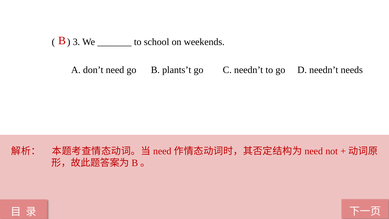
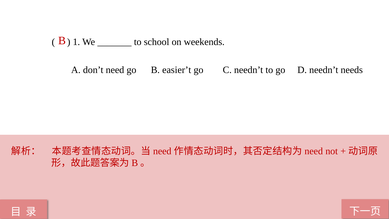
3: 3 -> 1
plants’t: plants’t -> easier’t
